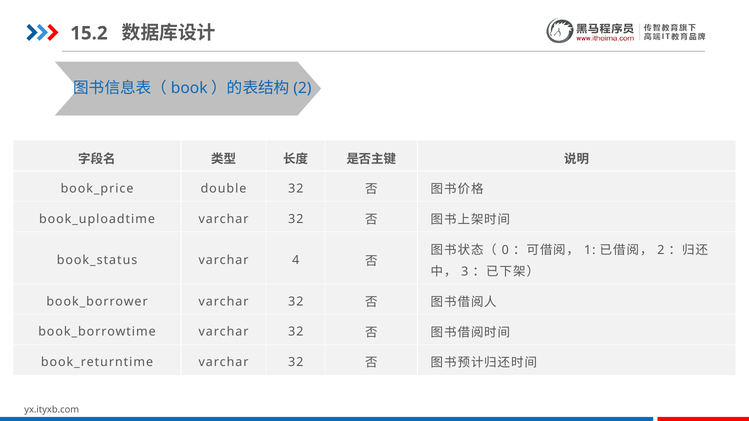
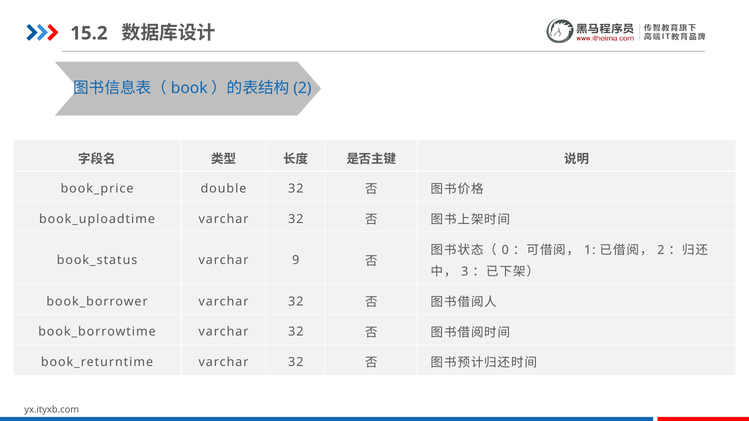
4: 4 -> 9
